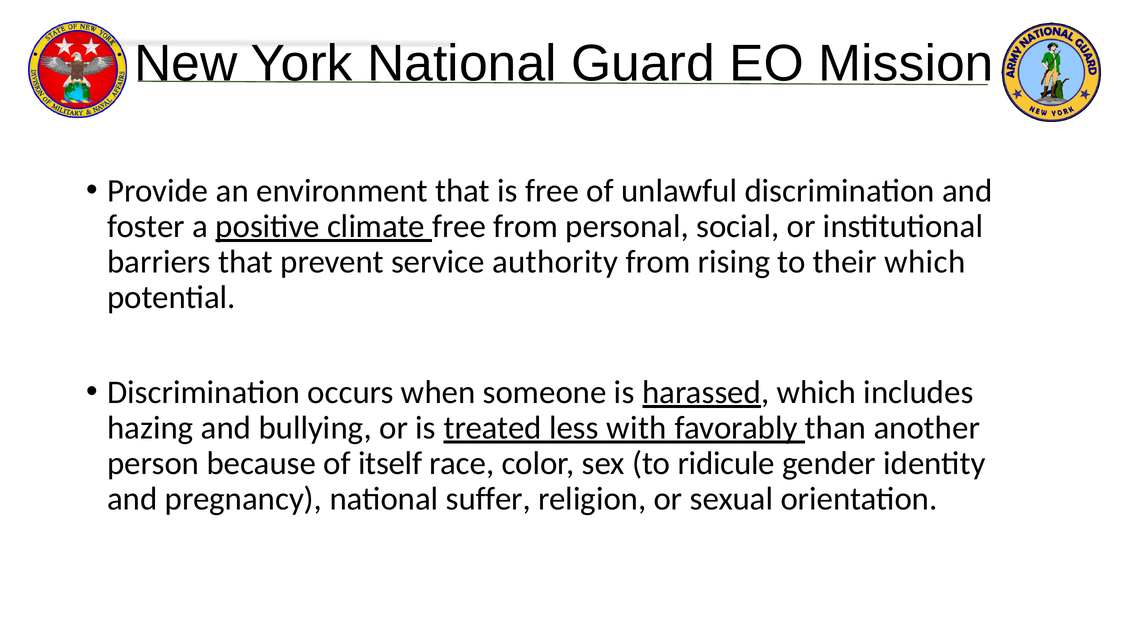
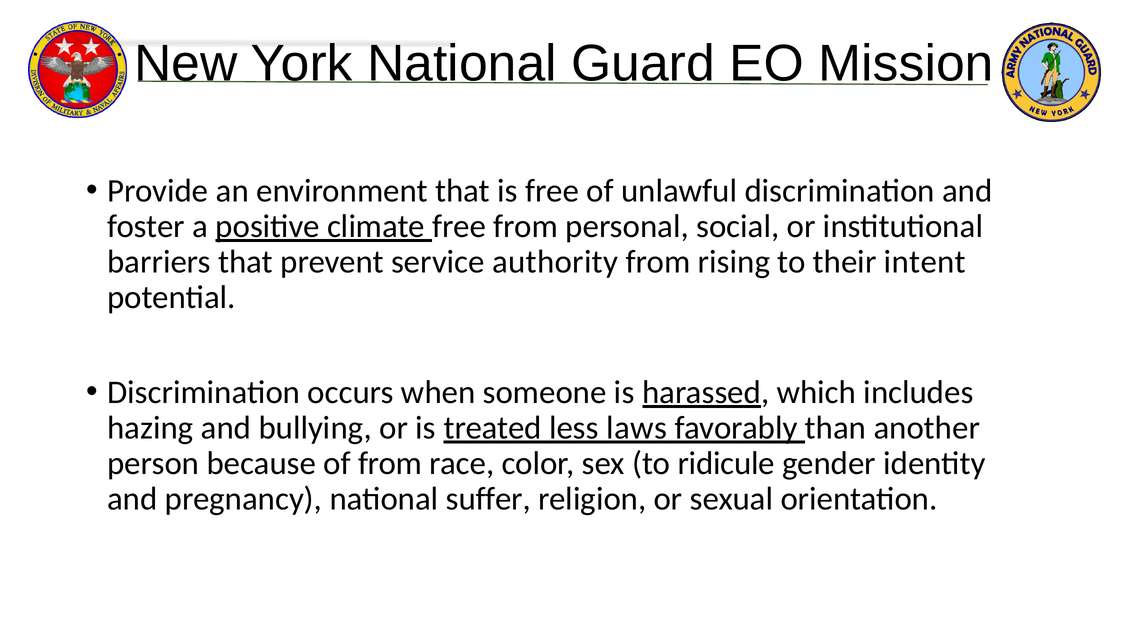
their which: which -> intent
with: with -> laws
of itself: itself -> from
